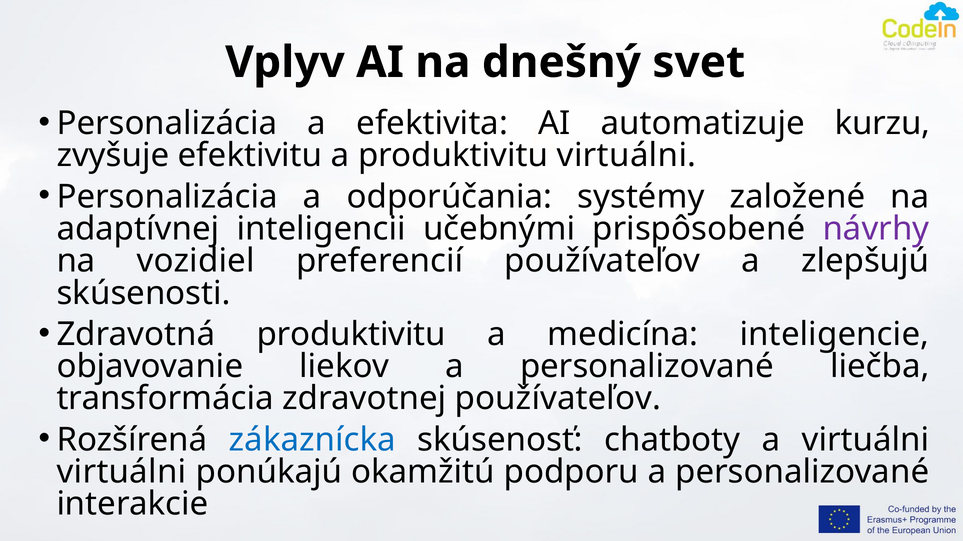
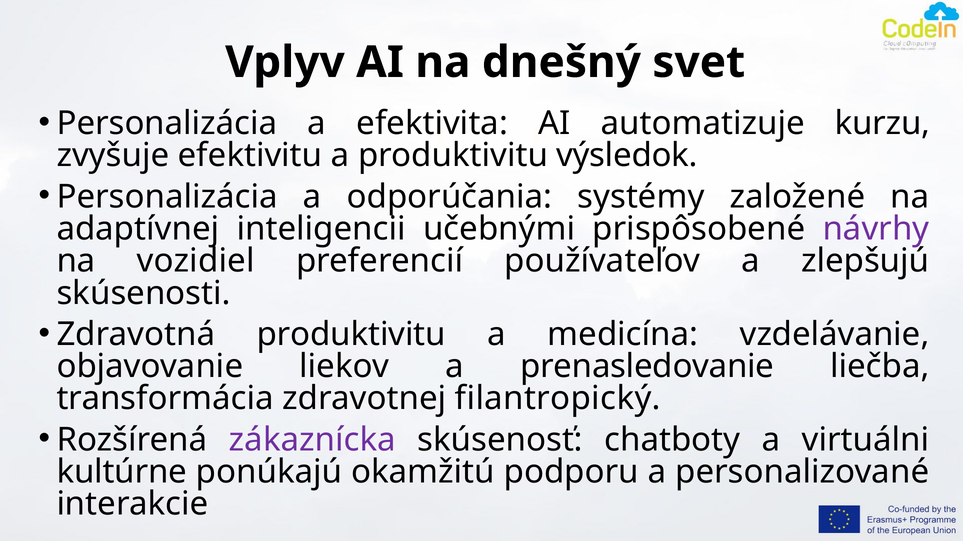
produktivitu virtuálni: virtuálni -> výsledok
inteligencie: inteligencie -> vzdelávanie
liekov a personalizované: personalizované -> prenasledovanie
zdravotnej používateľov: používateľov -> filantropický
zákaznícka colour: blue -> purple
virtuálni at (122, 472): virtuálni -> kultúrne
